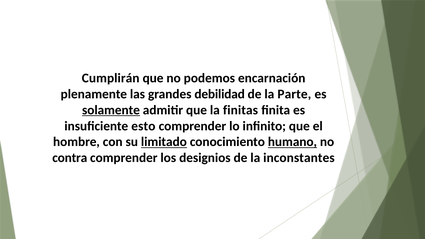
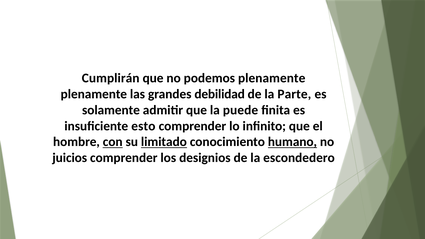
podemos encarnación: encarnación -> plenamente
solamente underline: present -> none
finitas: finitas -> puede
con underline: none -> present
contra: contra -> juicios
inconstantes: inconstantes -> escondedero
